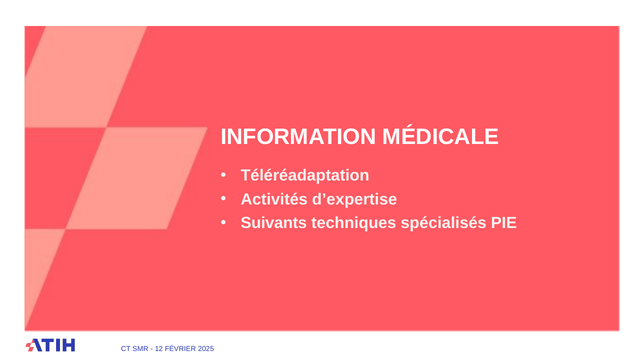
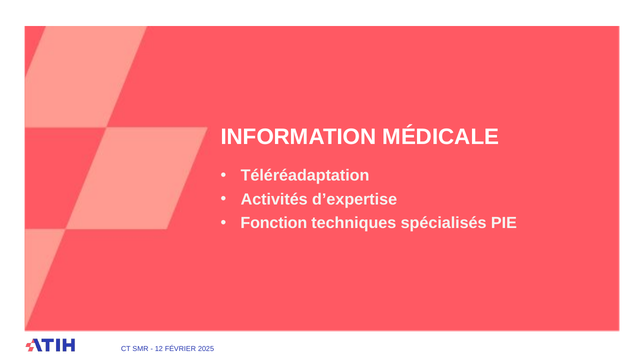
Suivants: Suivants -> Fonction
